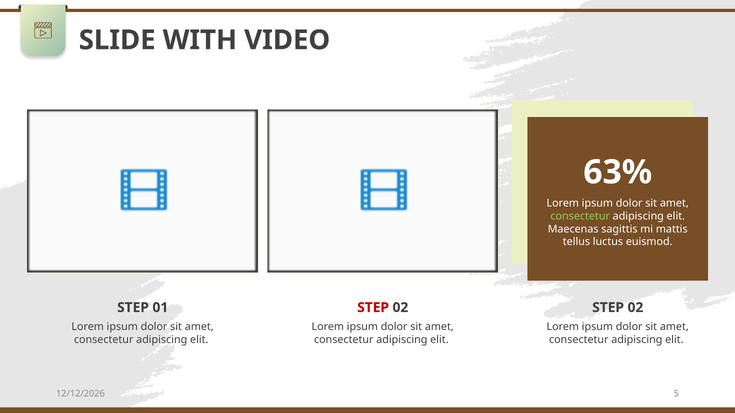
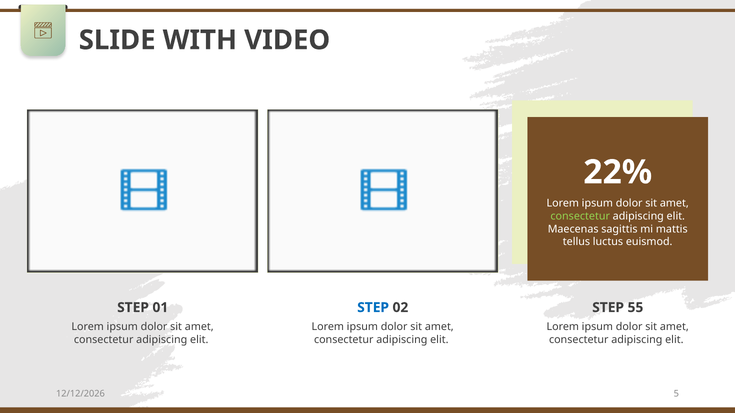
63%: 63% -> 22%
STEP at (373, 308) colour: red -> blue
02 at (635, 308): 02 -> 55
